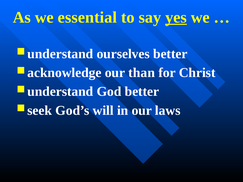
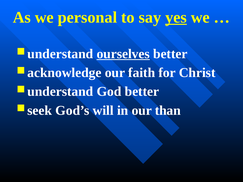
essential: essential -> personal
ourselves underline: none -> present
than: than -> faith
laws: laws -> than
